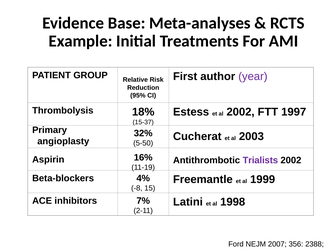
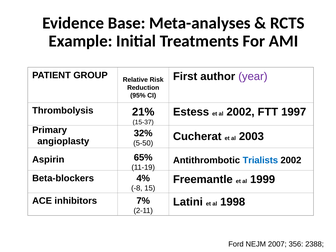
18%: 18% -> 21%
16%: 16% -> 65%
Trialists colour: purple -> blue
